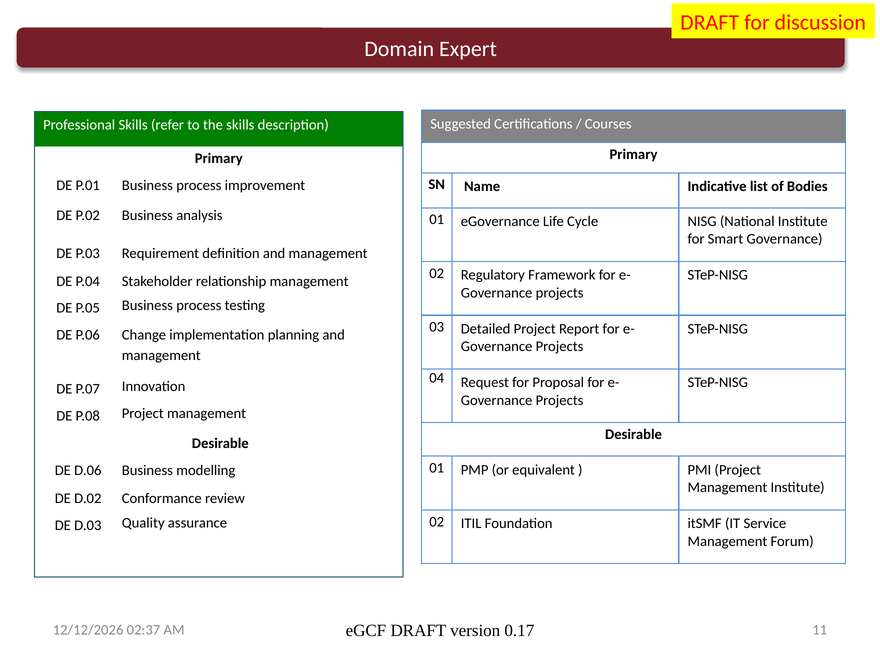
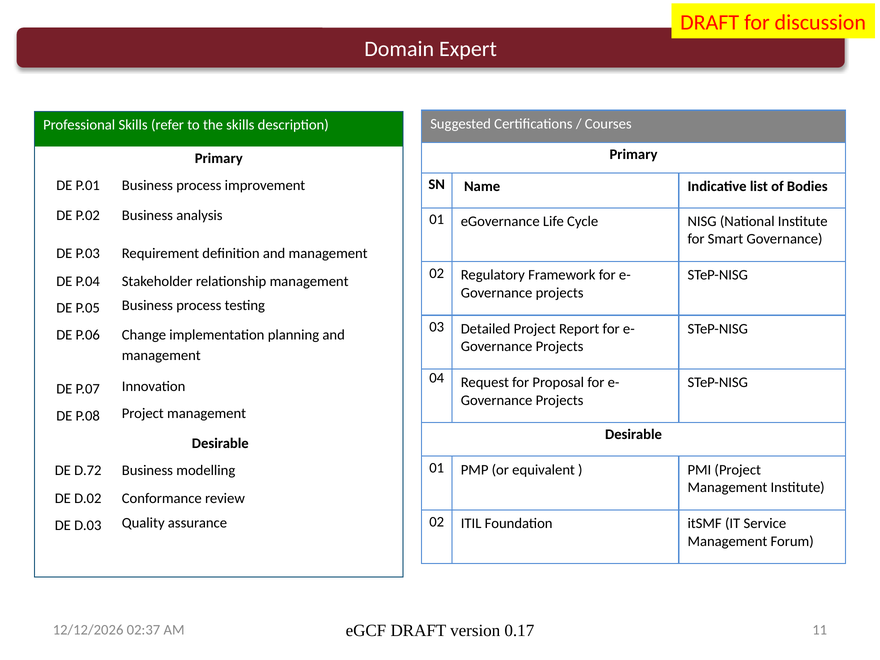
D.06: D.06 -> D.72
